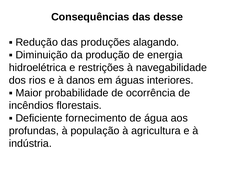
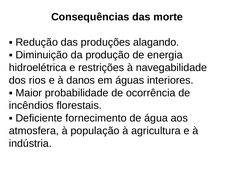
desse: desse -> morte
profundas: profundas -> atmosfera
